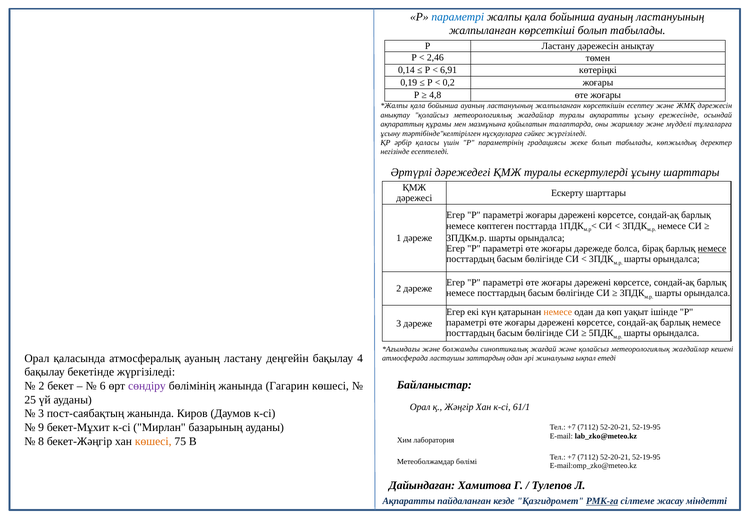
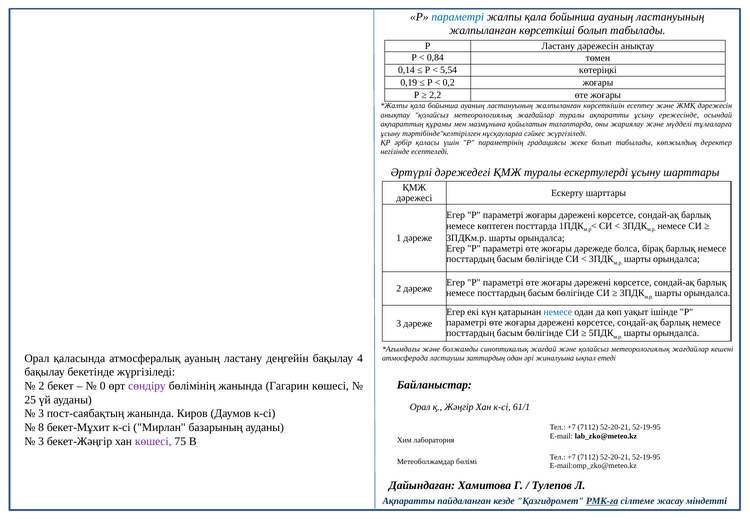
2,46: 2,46 -> 0,84
6,91: 6,91 -> 5,54
4,8: 4,8 -> 2,2
немесе at (712, 249) underline: present -> none
немесе at (558, 312) colour: orange -> blue
6: 6 -> 0
9: 9 -> 8
8 at (41, 442): 8 -> 3
көшесі at (153, 442) colour: orange -> purple
